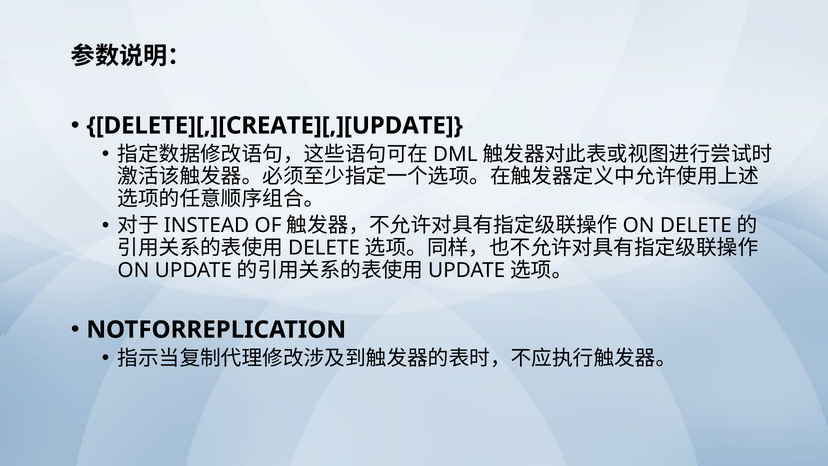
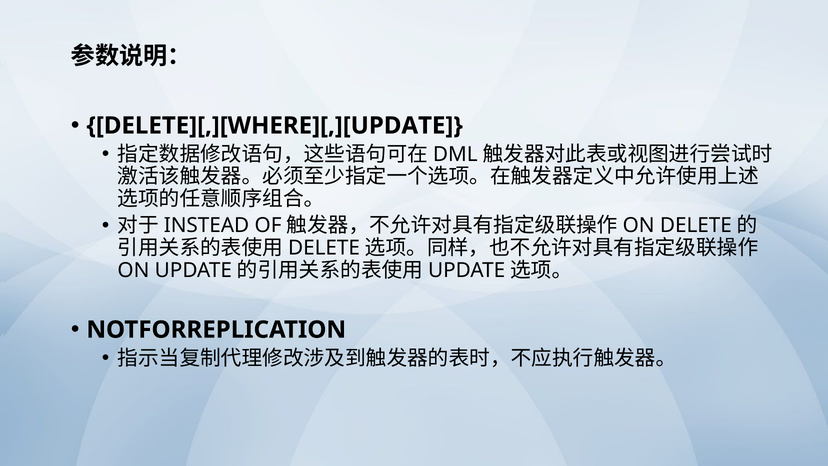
DELETE][,][CREATE][,][UPDATE: DELETE][,][CREATE][,][UPDATE -> DELETE][,][WHERE][,][UPDATE
